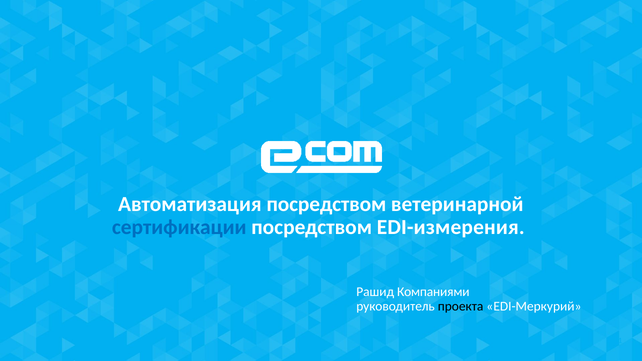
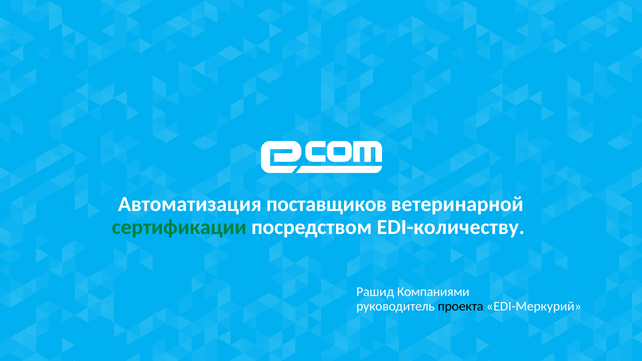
Автоматизация посредством: посредством -> поставщиков
сертификации colour: blue -> green
EDI-измерения: EDI-измерения -> EDI-количеству
